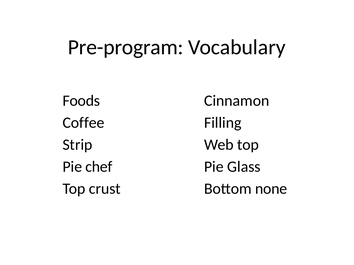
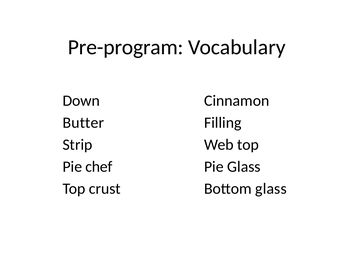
Foods: Foods -> Down
Coffee: Coffee -> Butter
Bottom none: none -> glass
